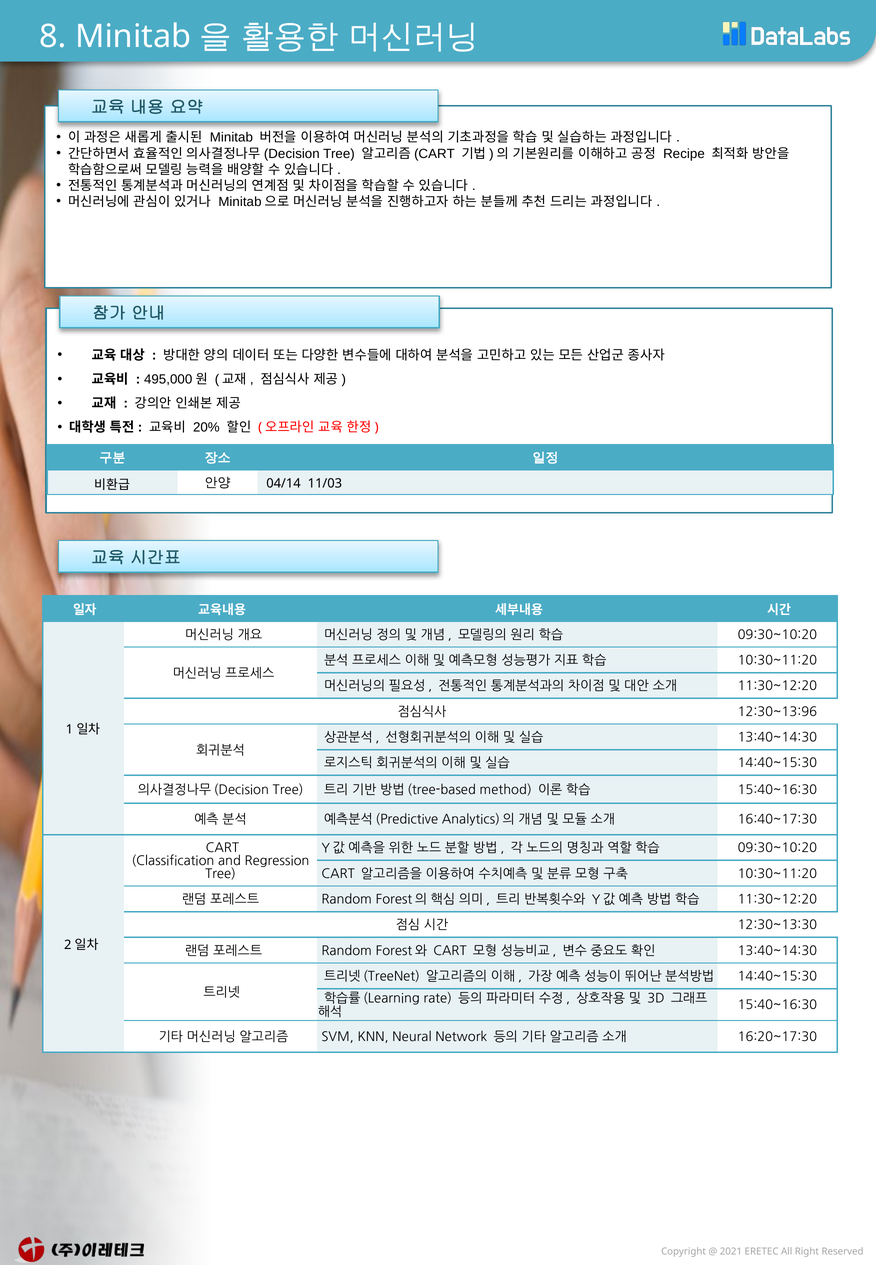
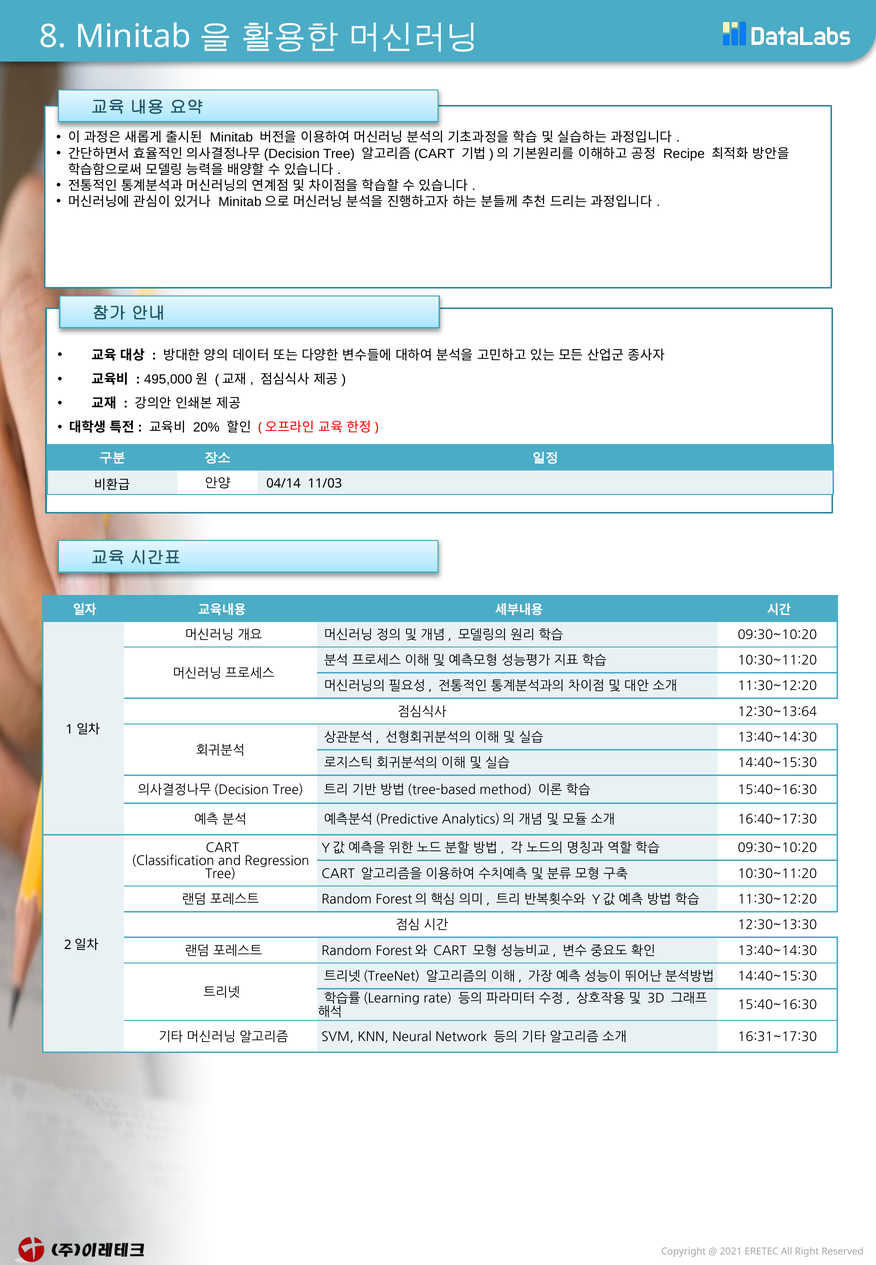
12:30~13:96: 12:30~13:96 -> 12:30~13:64
16:20~17:30: 16:20~17:30 -> 16:31~17:30
